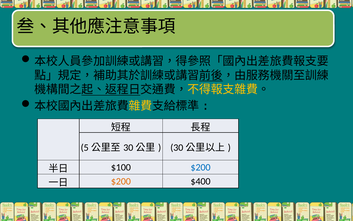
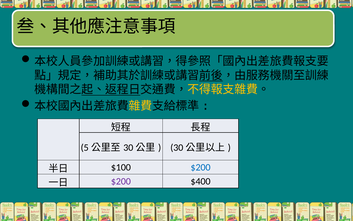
$200 at (121, 181) colour: orange -> purple
